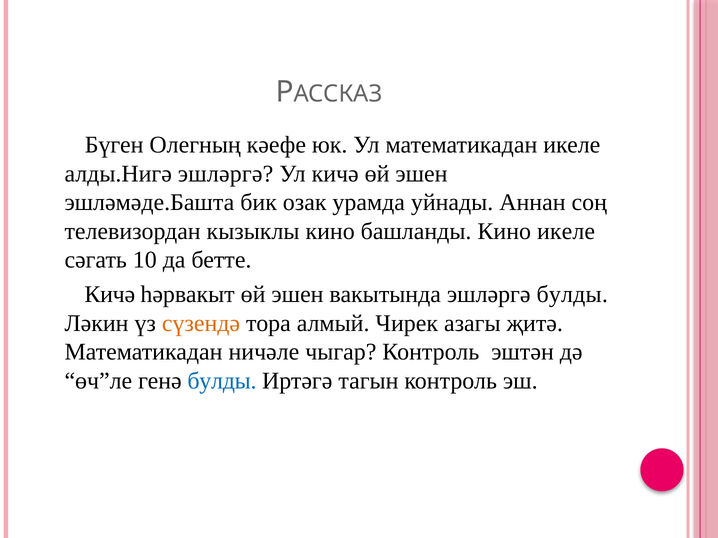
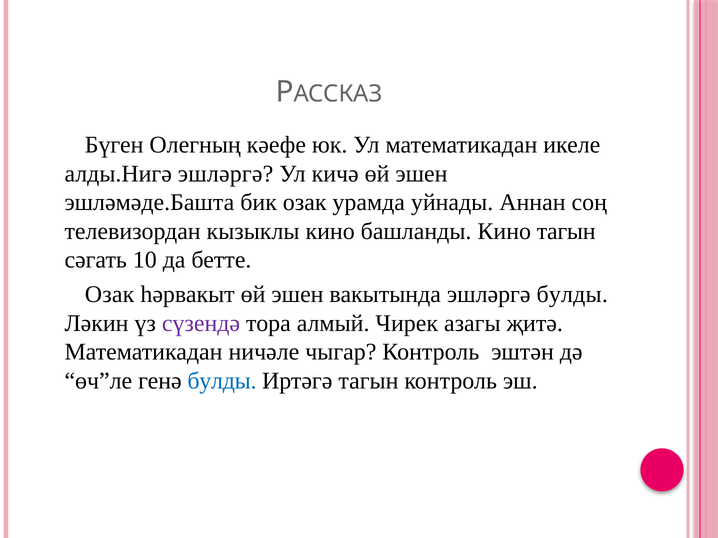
Кино икеле: икеле -> тагын
Кичә at (110, 295): Кичә -> Озак
сүзендә colour: orange -> purple
